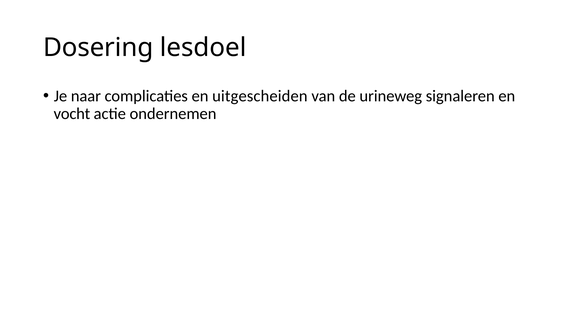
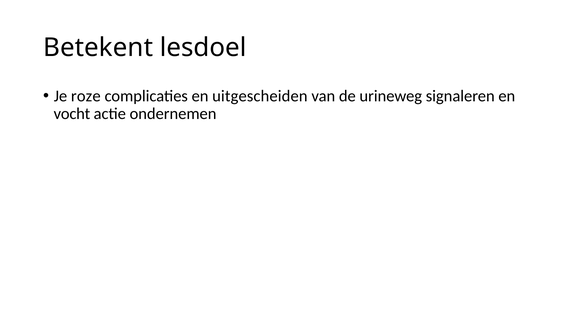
Dosering: Dosering -> Betekent
naar: naar -> roze
